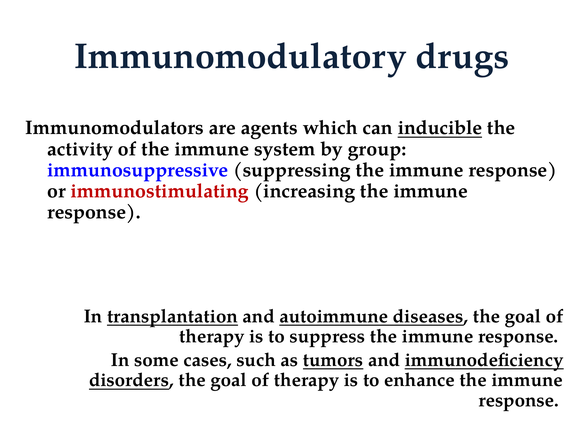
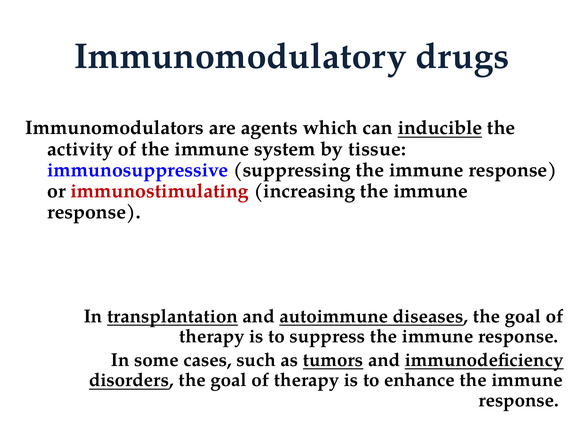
group: group -> tissue
